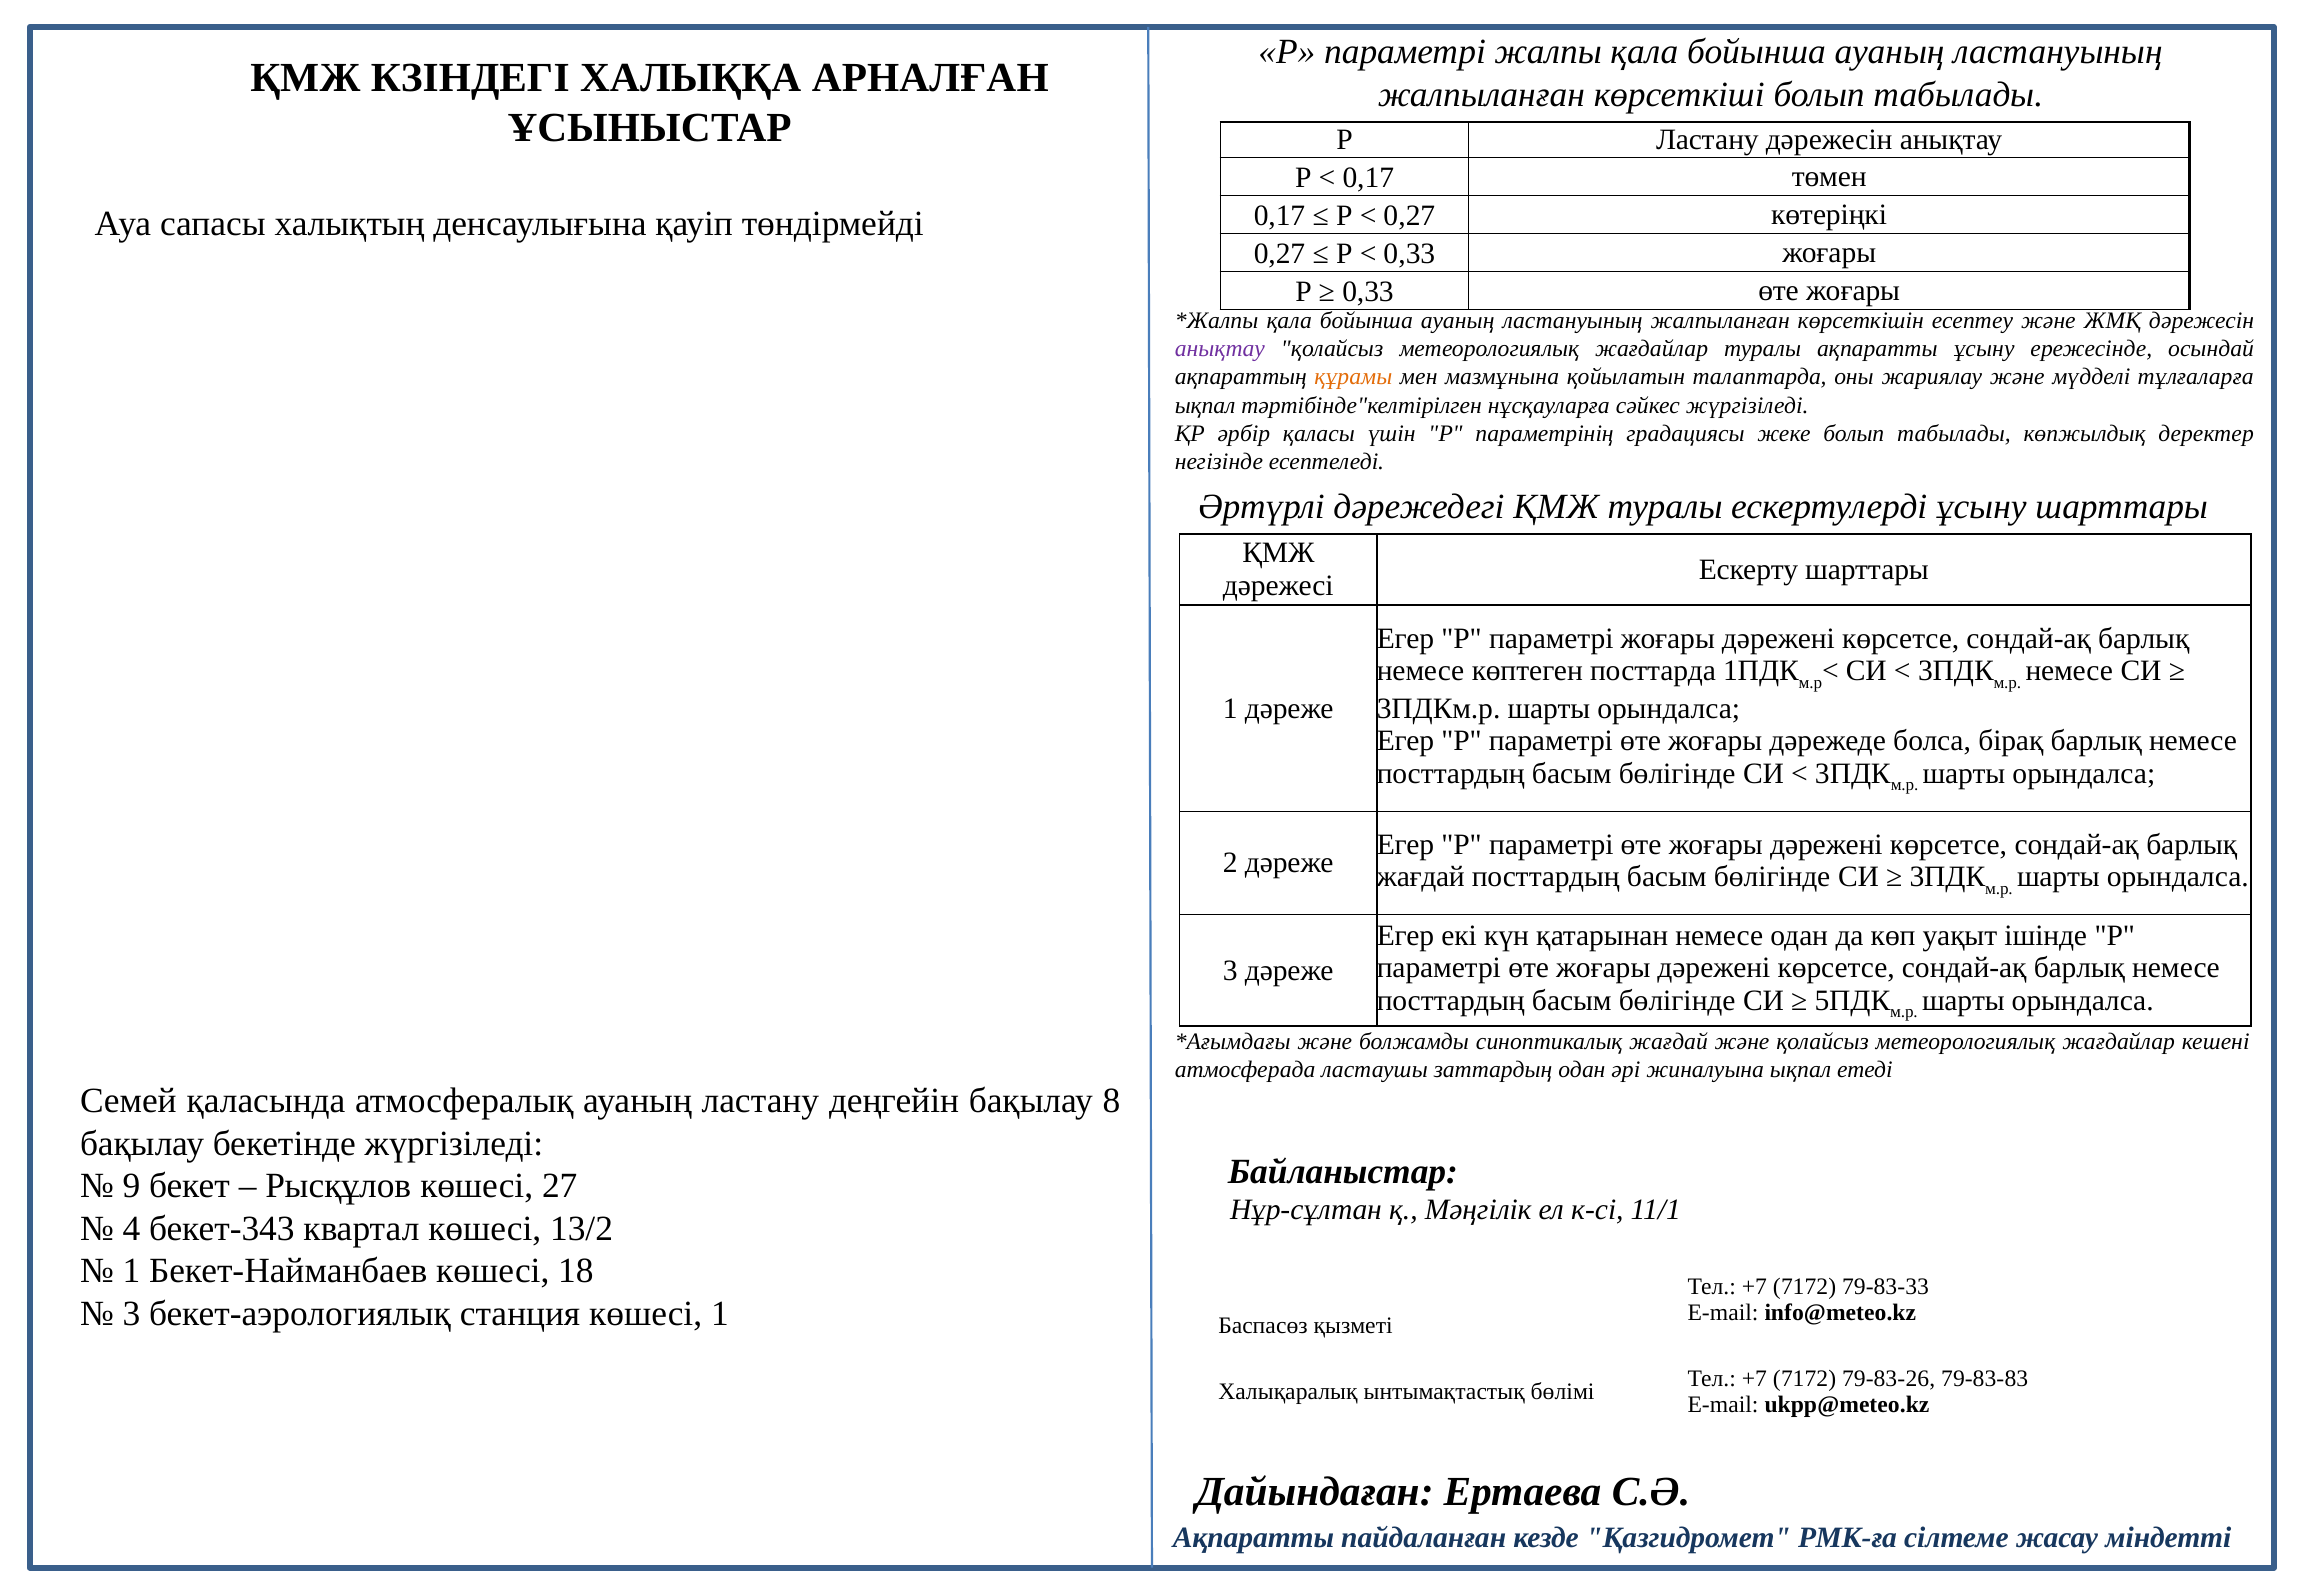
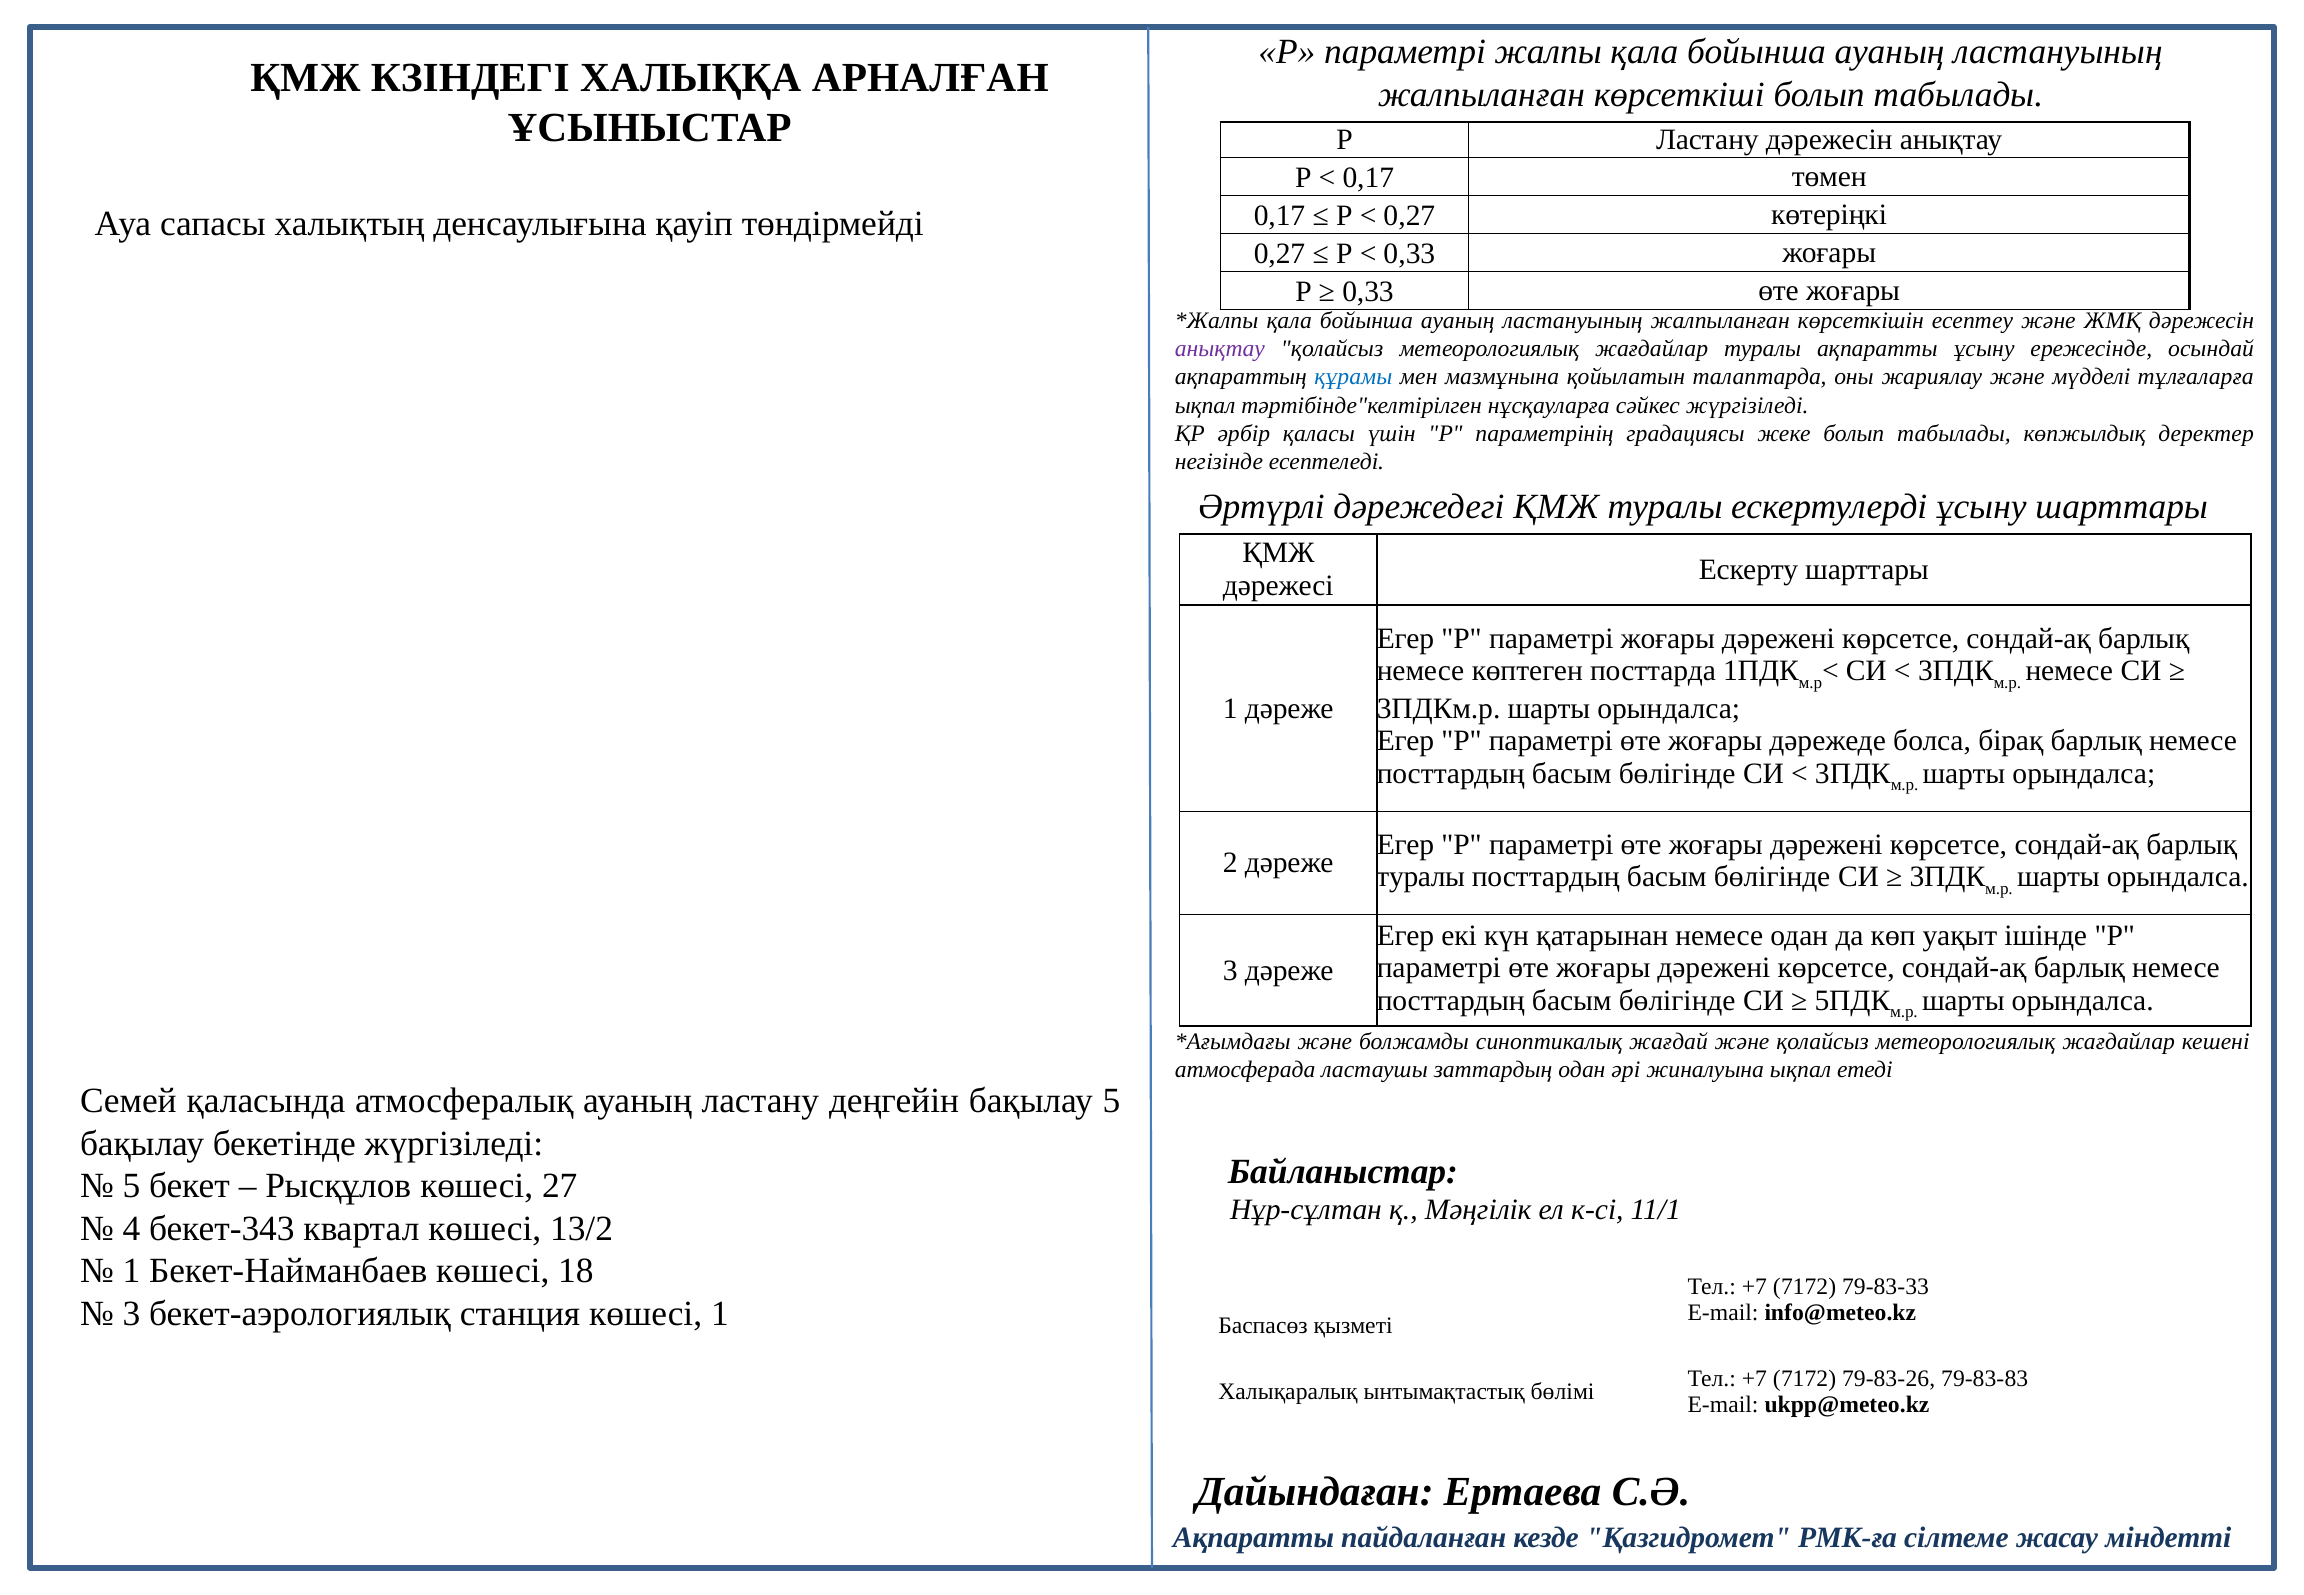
құрамы colour: orange -> blue
жағдай at (1421, 877): жағдай -> туралы
бақылау 8: 8 -> 5
9 at (132, 1186): 9 -> 5
